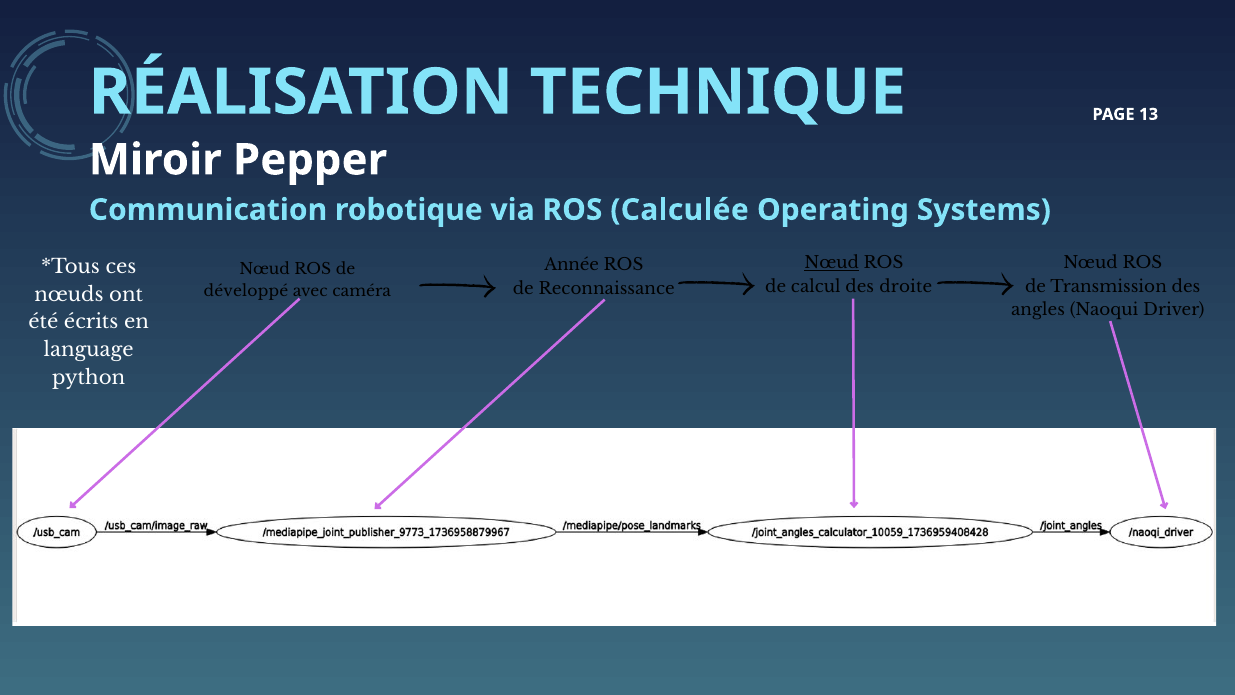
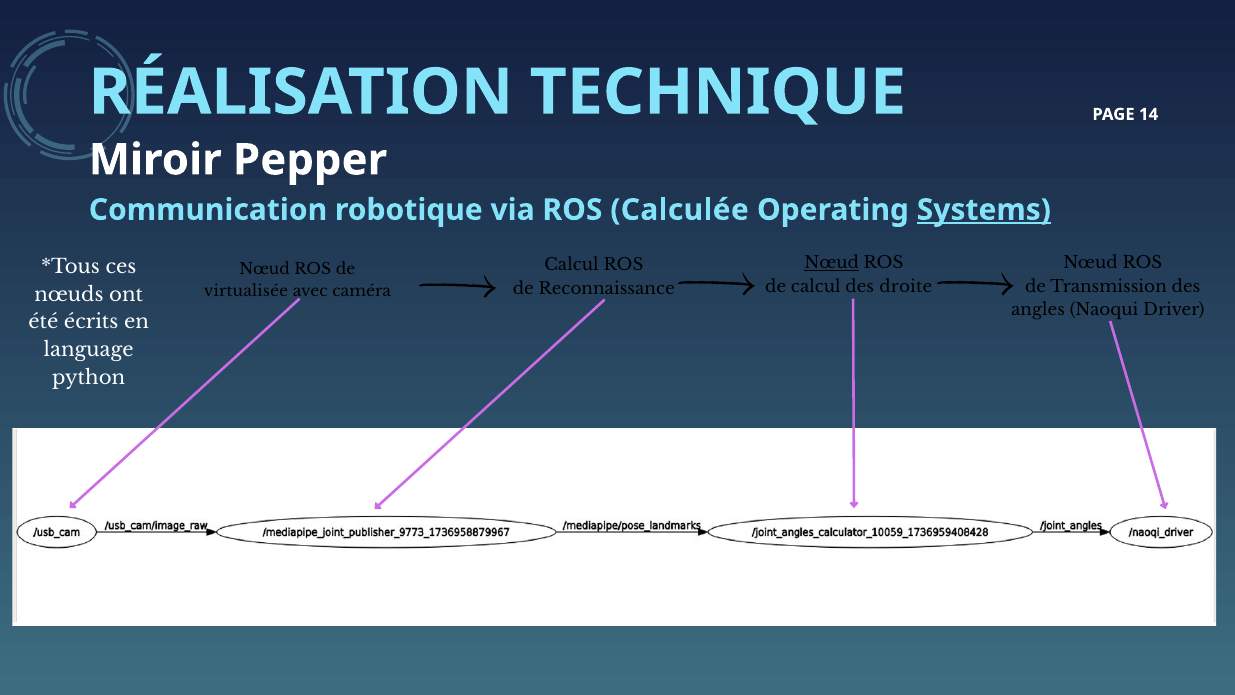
13: 13 -> 14
Systems underline: none -> present
Année at (572, 265): Année -> Calcul
développé: développé -> virtualisée
